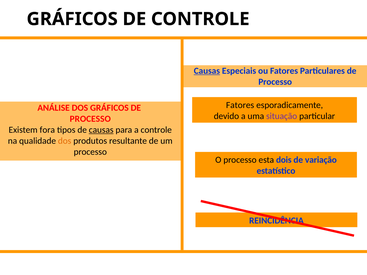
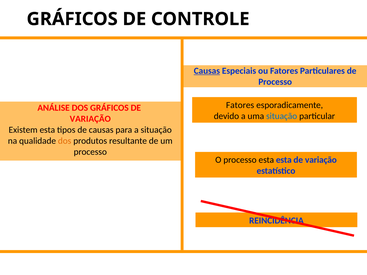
situação at (282, 116) colour: purple -> blue
PROCESSO at (90, 119): PROCESSO -> VARIAÇÃO
Existem fora: fora -> esta
causas at (101, 130) underline: present -> none
a controle: controle -> situação
esta dois: dois -> esta
